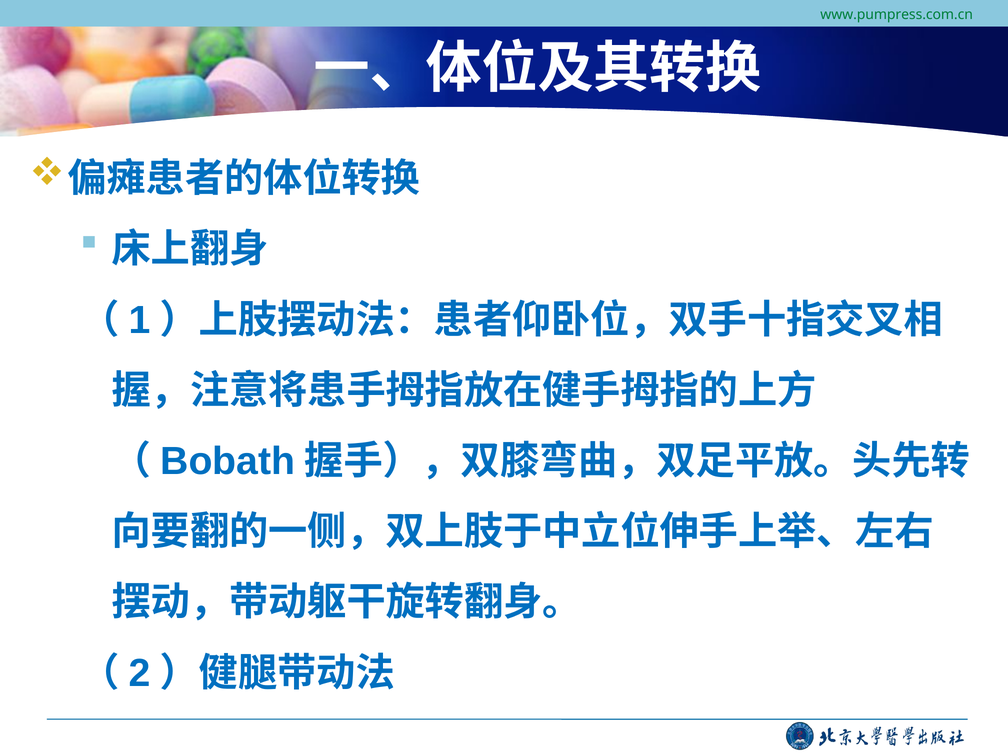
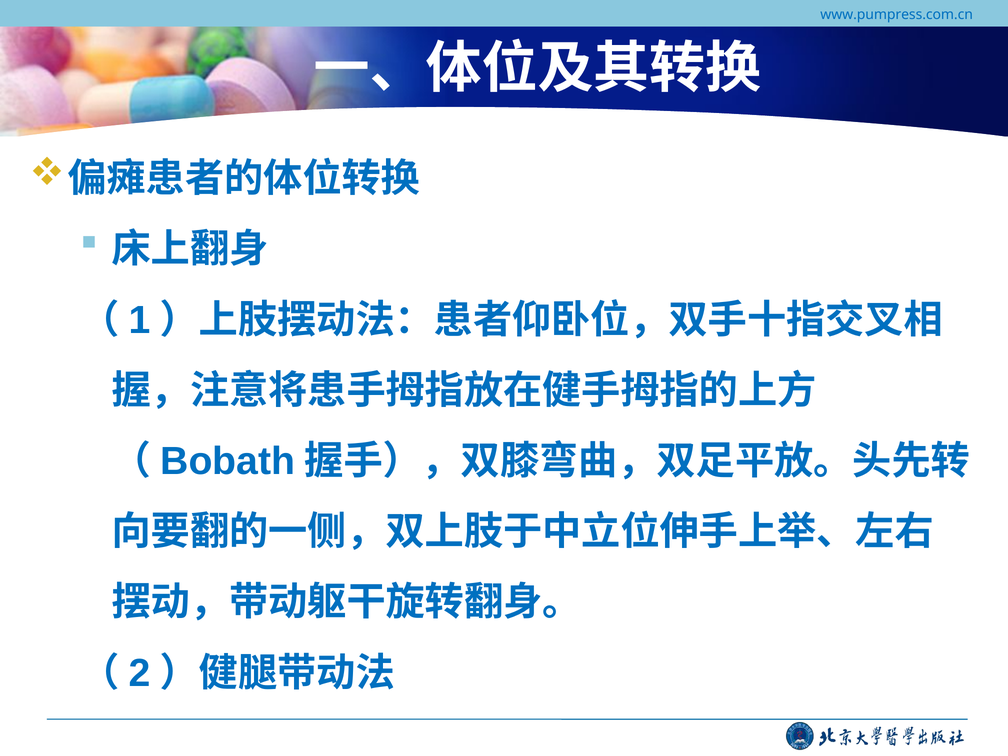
www.pumpress.com.cn colour: green -> blue
